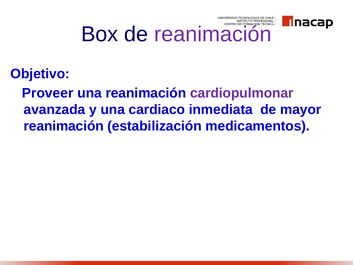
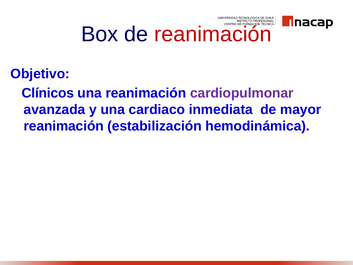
reanimación at (213, 34) colour: purple -> red
Proveer: Proveer -> Clínicos
medicamentos: medicamentos -> hemodinámica
